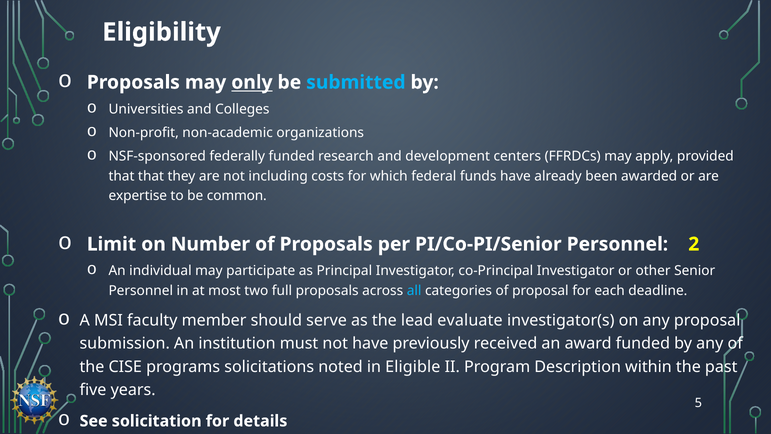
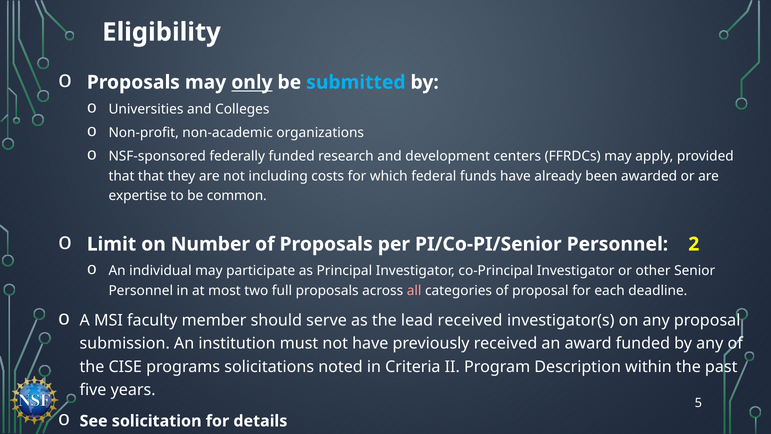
all colour: light blue -> pink
lead evaluate: evaluate -> received
Eligible: Eligible -> Criteria
